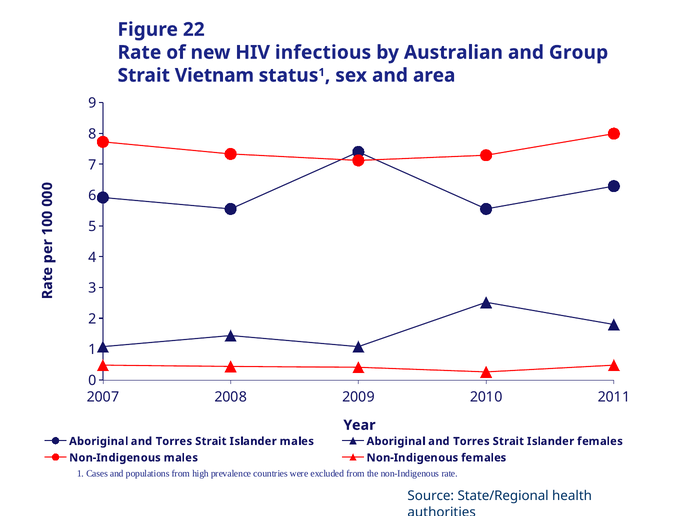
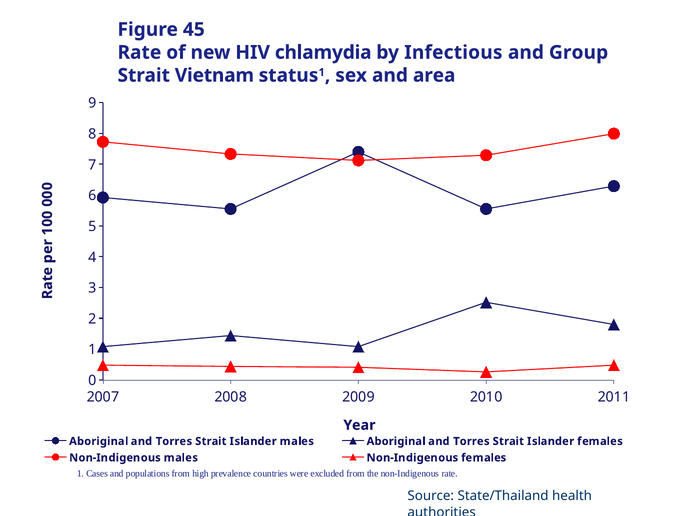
22: 22 -> 45
infectious: infectious -> chlamydia
Australian: Australian -> Infectious
State/Regional: State/Regional -> State/Thailand
